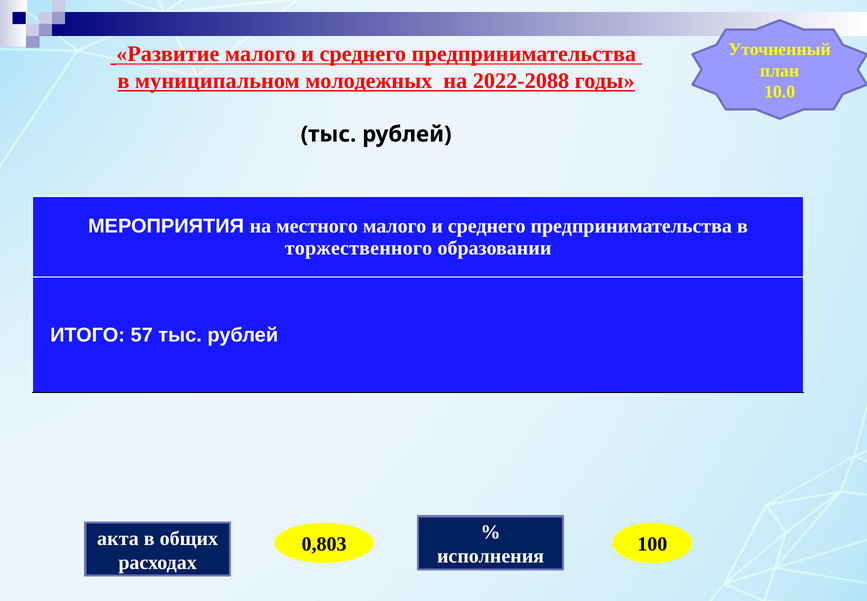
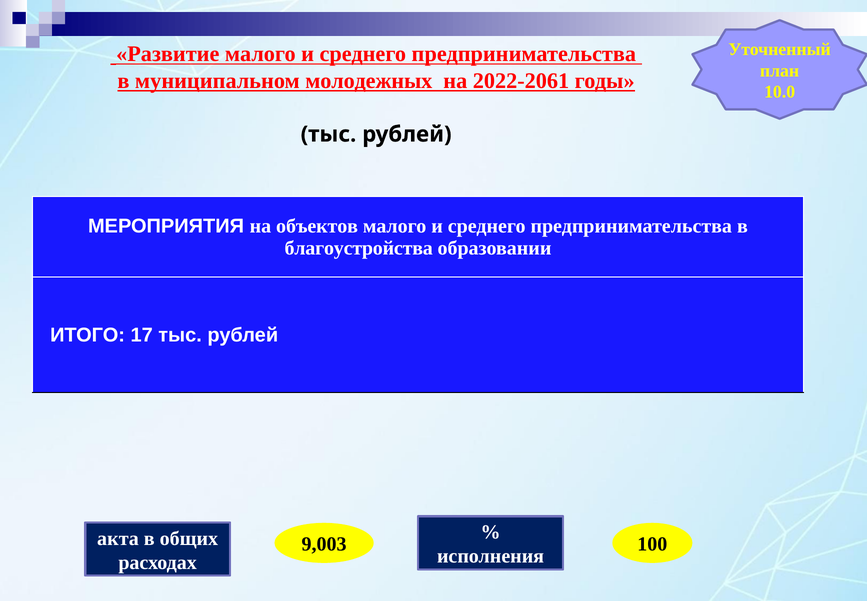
2022-2088: 2022-2088 -> 2022-2061
местного: местного -> объектов
торжественного: торжественного -> благоустройства
57: 57 -> 17
0,803: 0,803 -> 9,003
